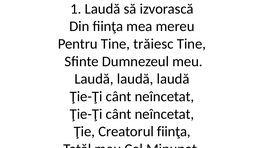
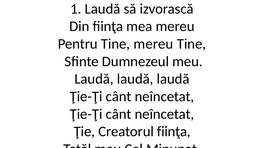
Tine trăiesc: trăiesc -> mereu
